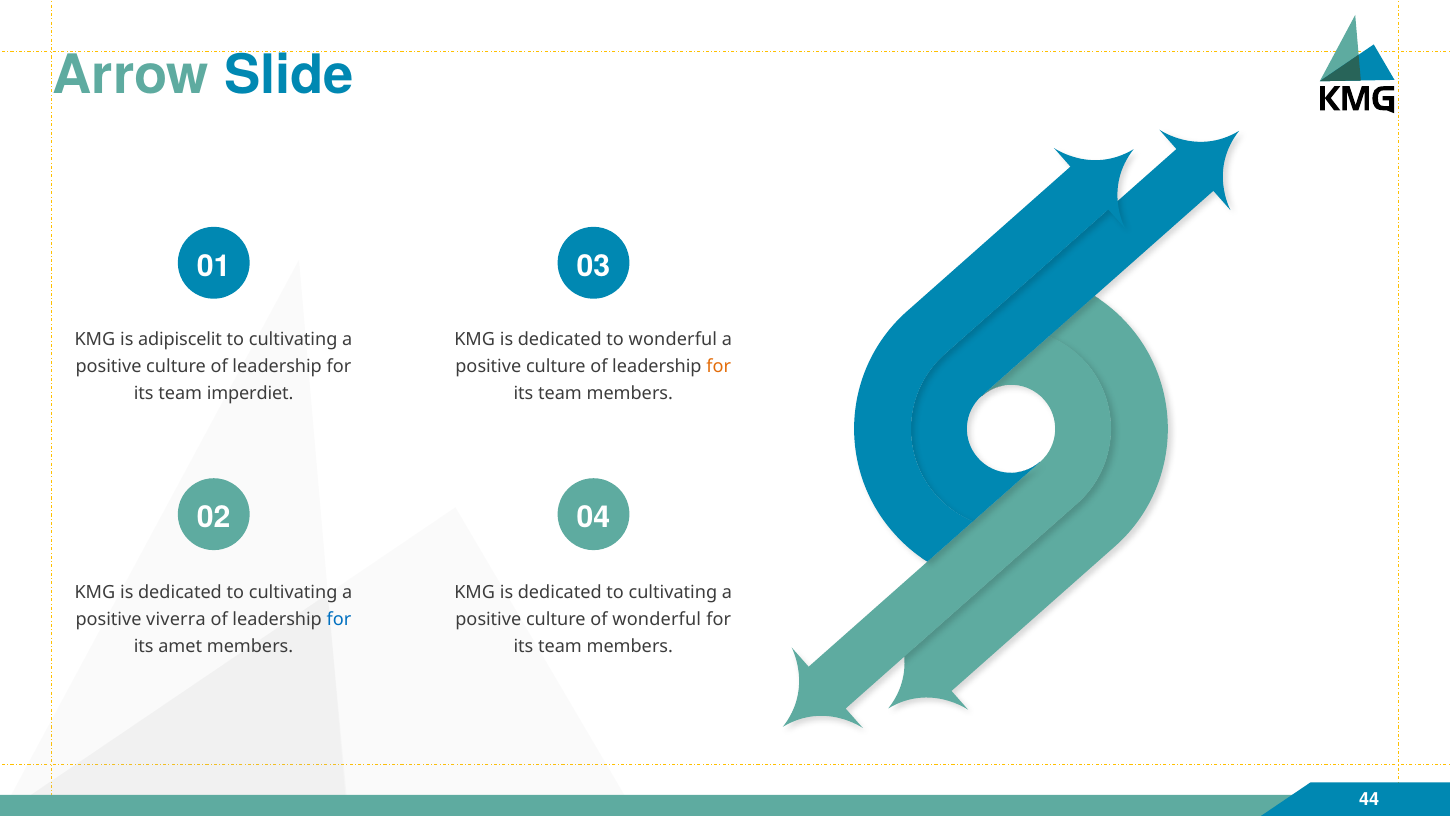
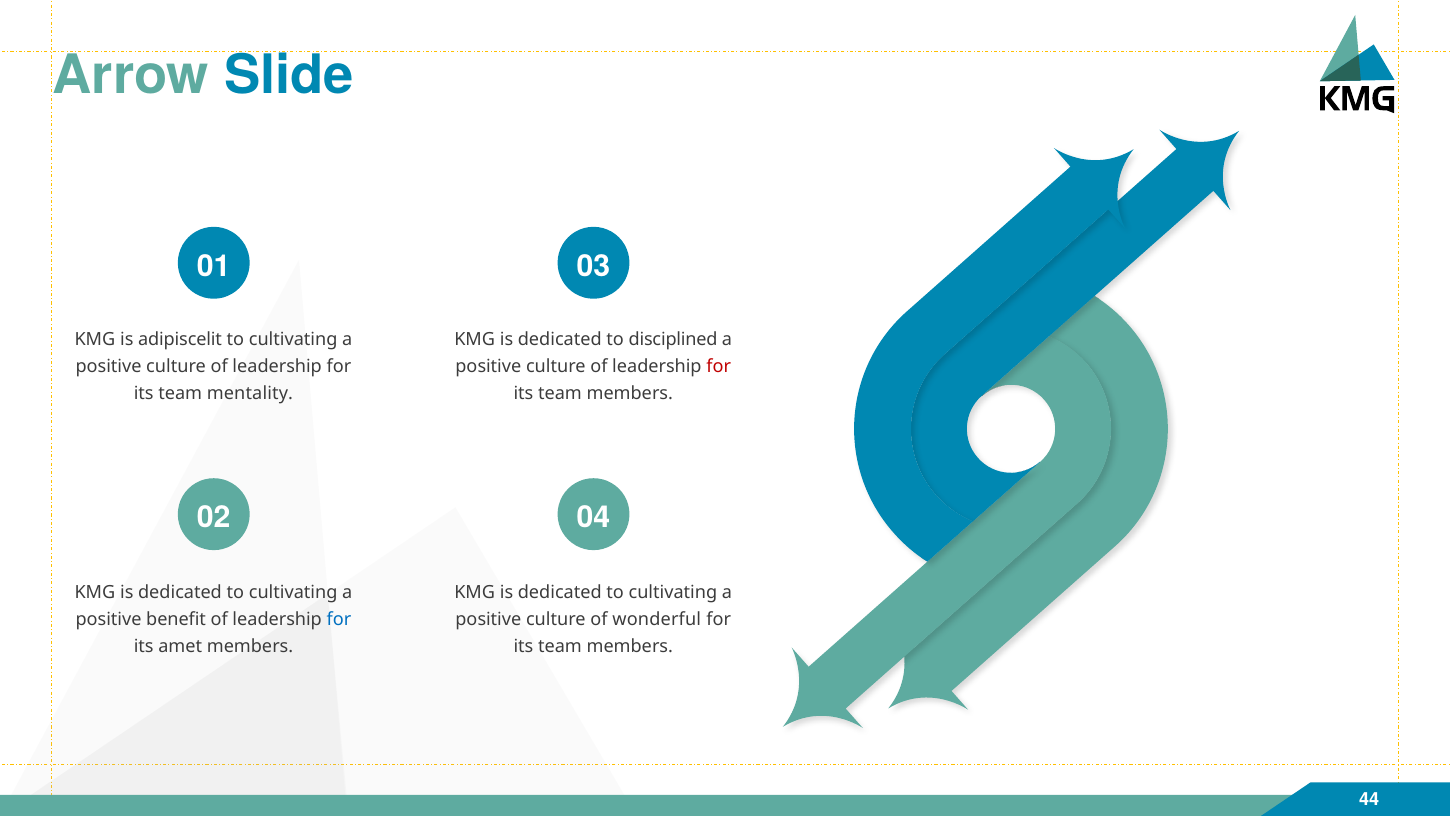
to wonderful: wonderful -> disciplined
for at (719, 367) colour: orange -> red
imperdiet: imperdiet -> mentality
viverra: viverra -> benefit
